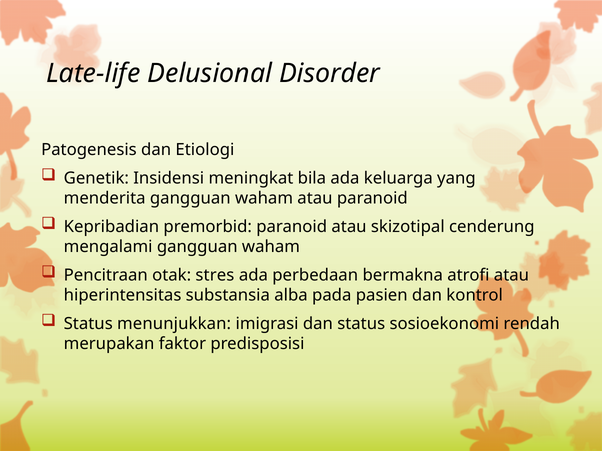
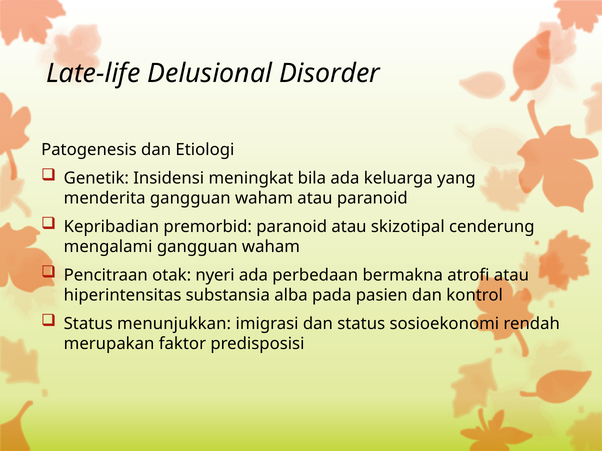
stres: stres -> nyeri
